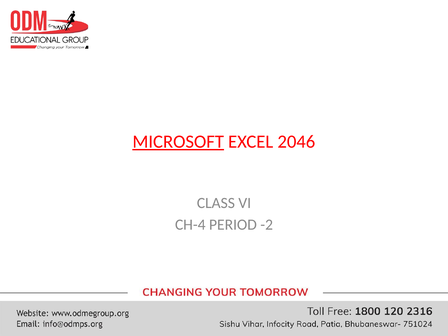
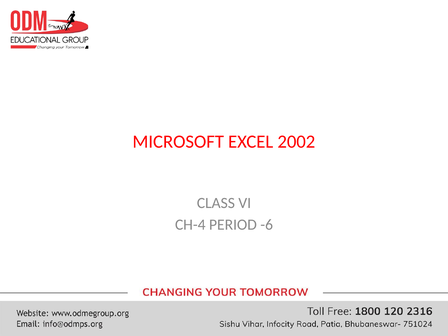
MICROSOFT underline: present -> none
2046: 2046 -> 2002
-2: -2 -> -6
